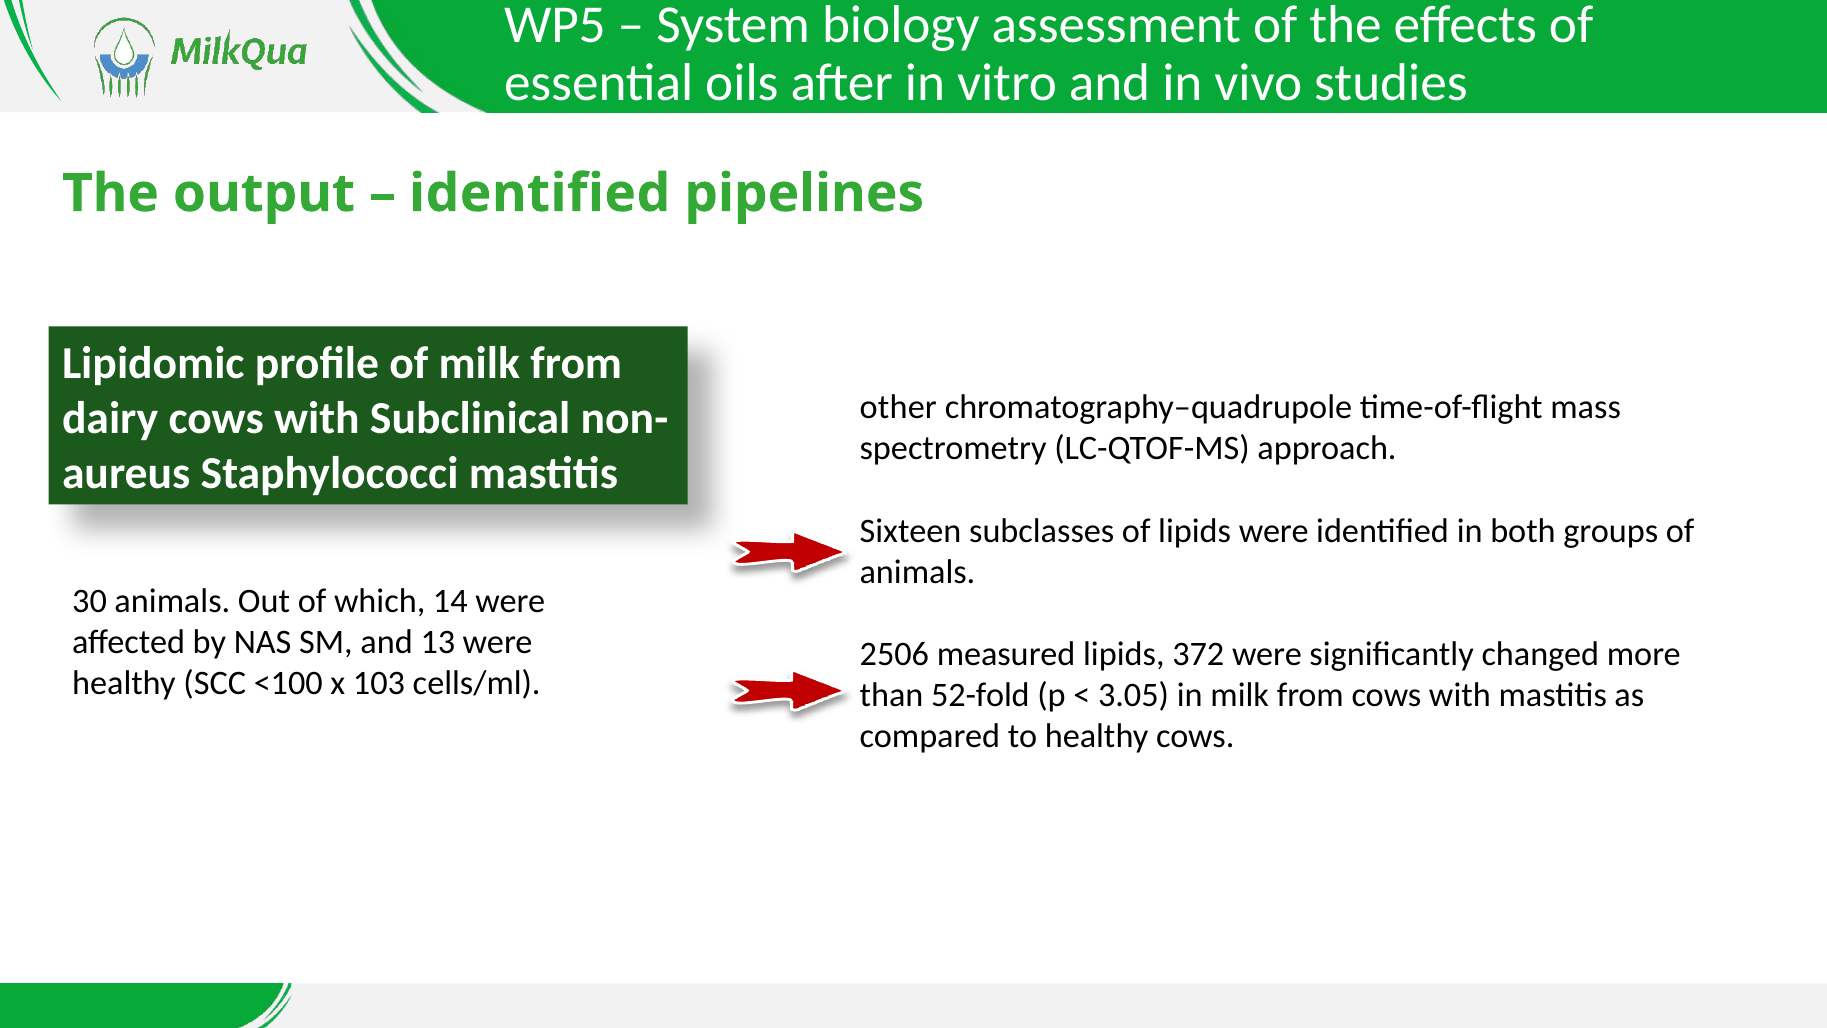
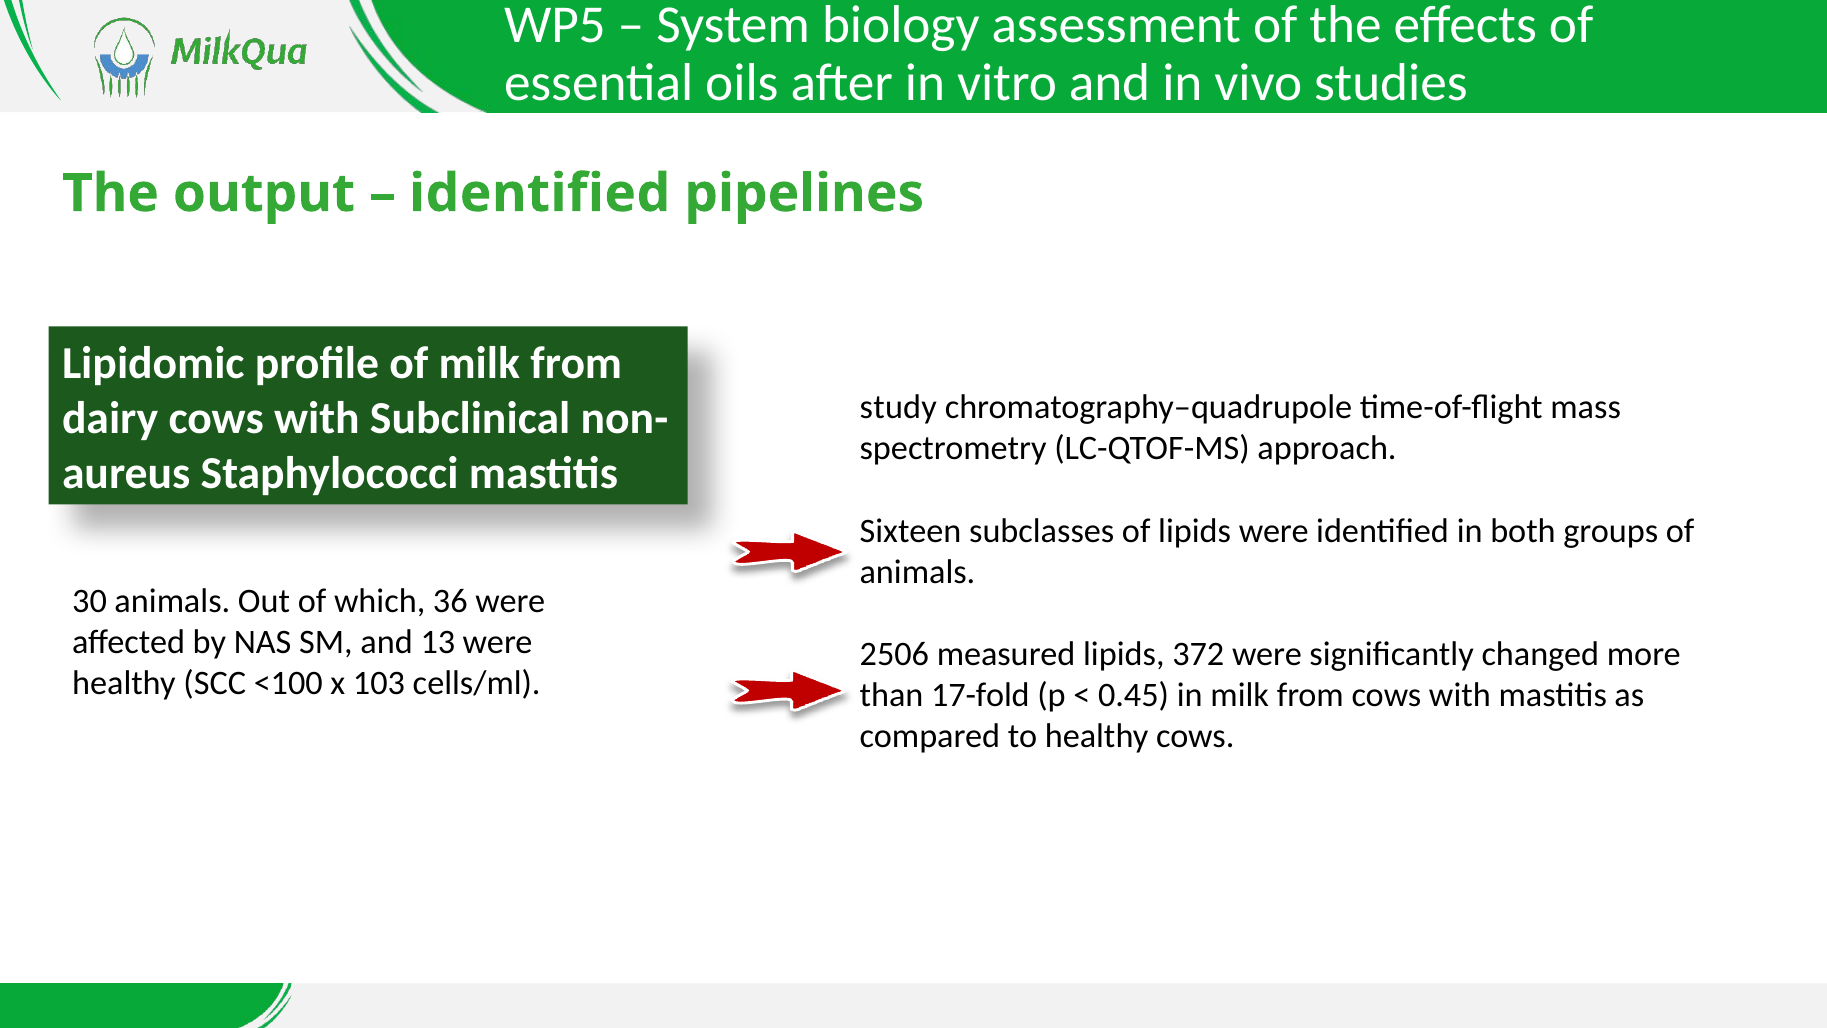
other: other -> study
14: 14 -> 36
52-fold: 52-fold -> 17-fold
3.05: 3.05 -> 0.45
